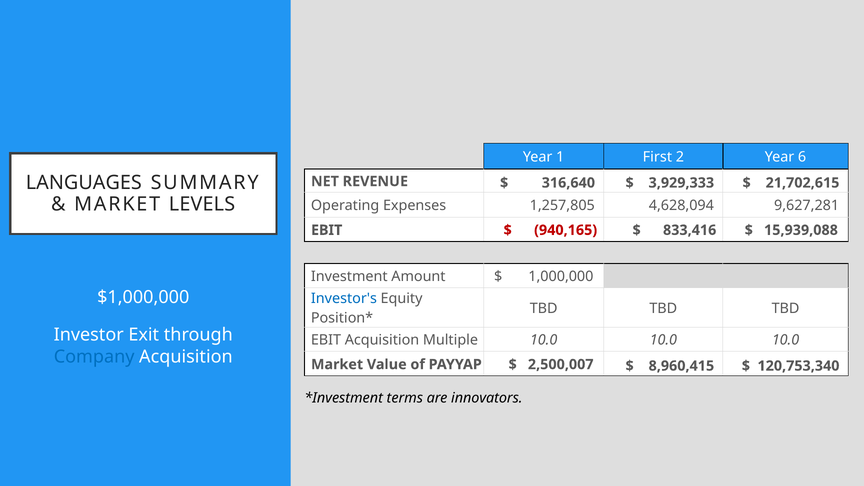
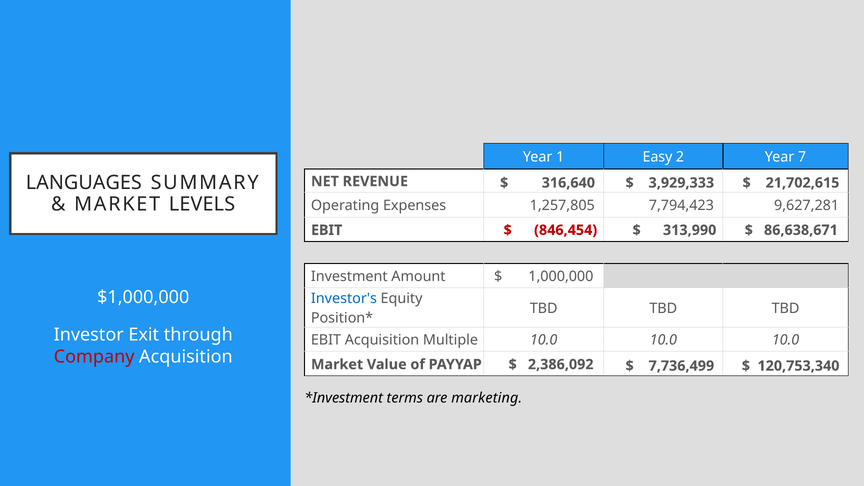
First: First -> Easy
6: 6 -> 7
4,628,094: 4,628,094 -> 7,794,423
940,165: 940,165 -> 846,454
833,416: 833,416 -> 313,990
15,939,088: 15,939,088 -> 86,638,671
Company colour: blue -> red
2,500,007: 2,500,007 -> 2,386,092
8,960,415: 8,960,415 -> 7,736,499
innovators: innovators -> marketing
